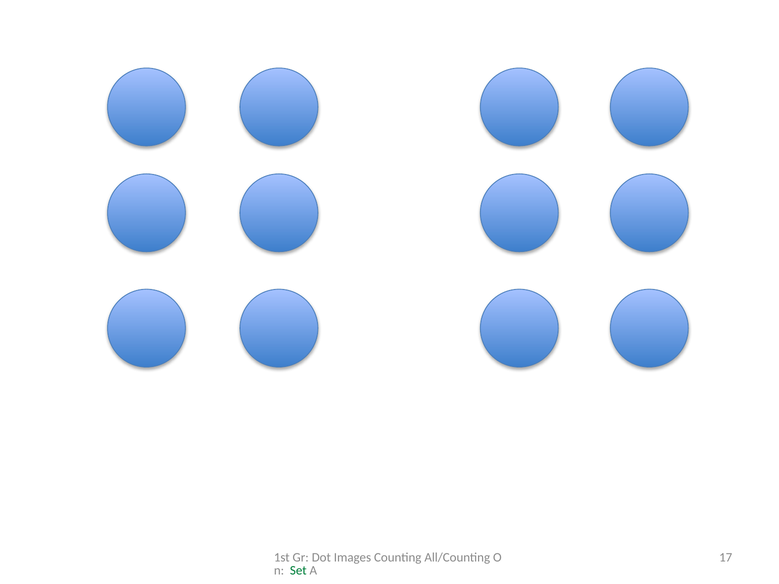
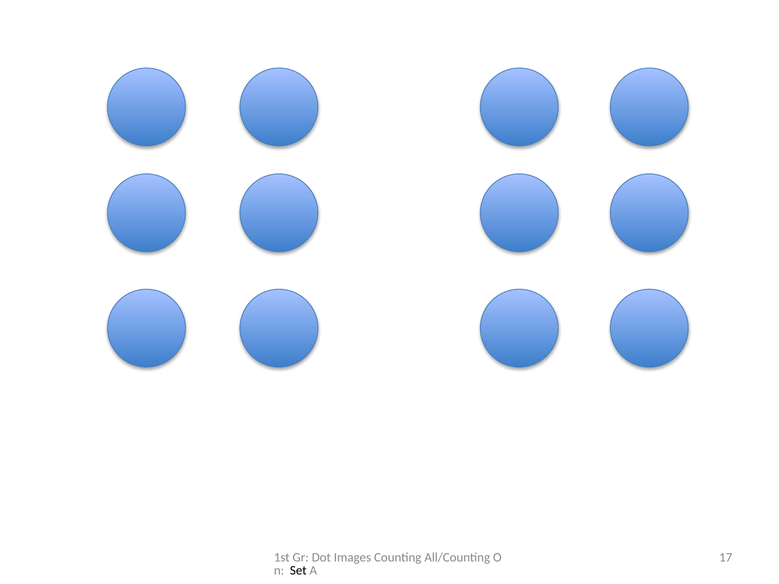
Set colour: green -> black
